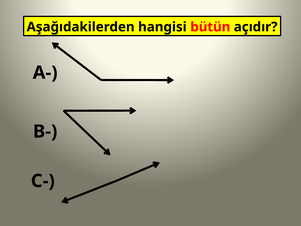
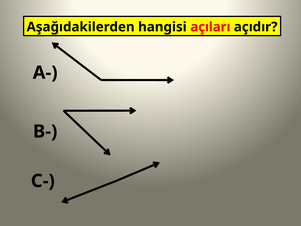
bütün: bütün -> açıları
